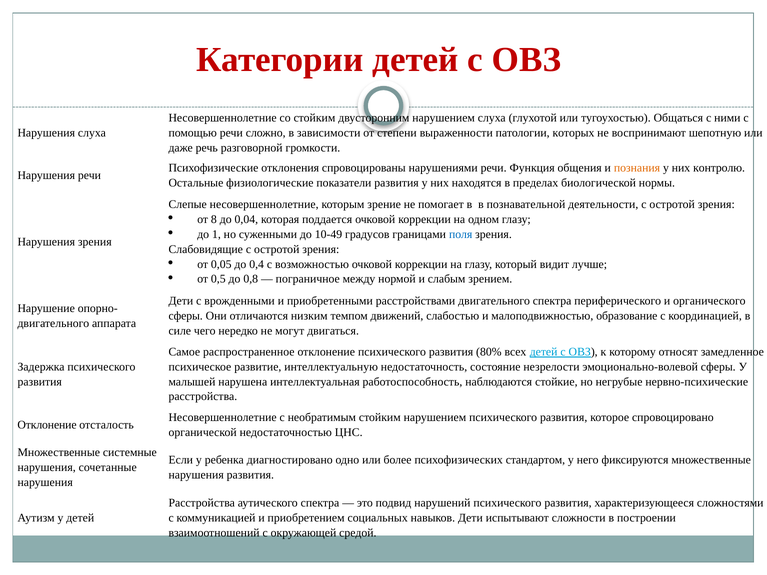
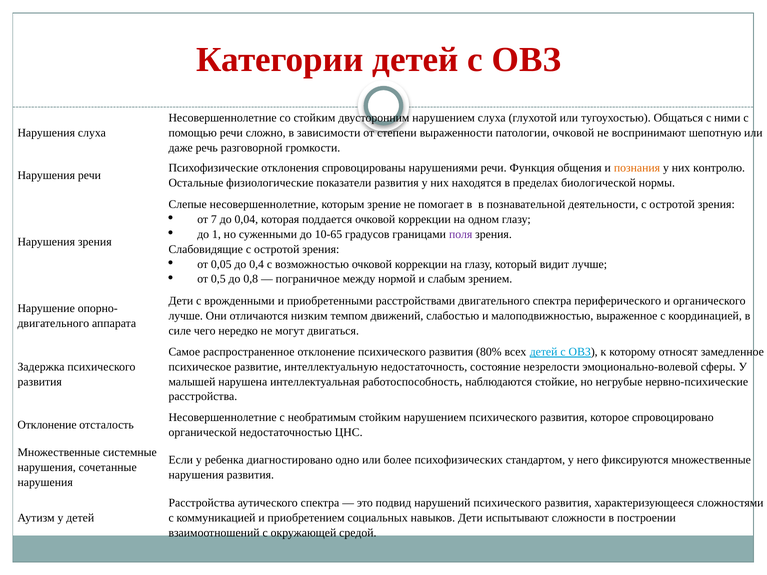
патологии которых: которых -> очковой
8: 8 -> 7
10-49: 10-49 -> 10-65
поля colour: blue -> purple
сферы at (186, 316): сферы -> лучше
образование: образование -> выраженное
